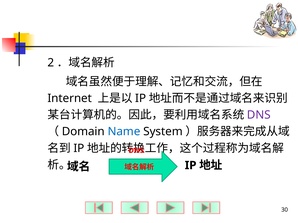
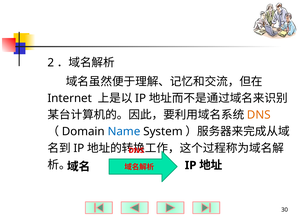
DNS at (259, 115) colour: purple -> orange
